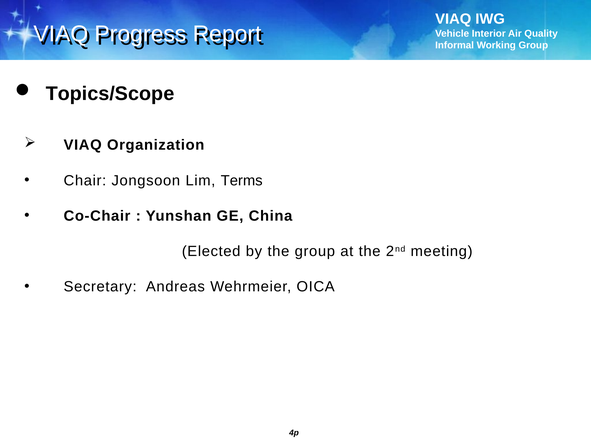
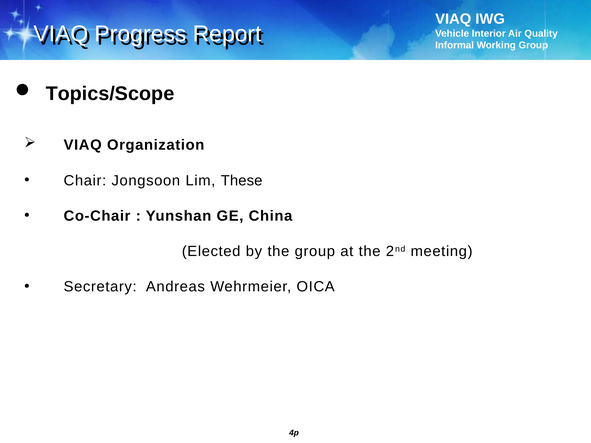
Terms: Terms -> These
